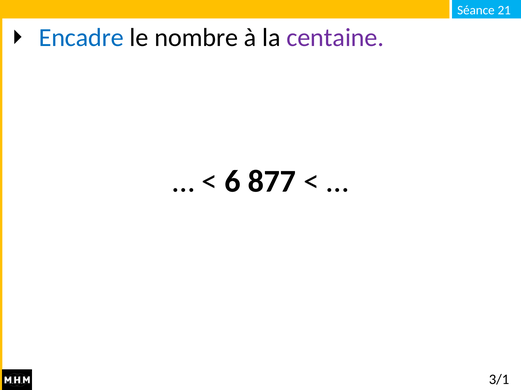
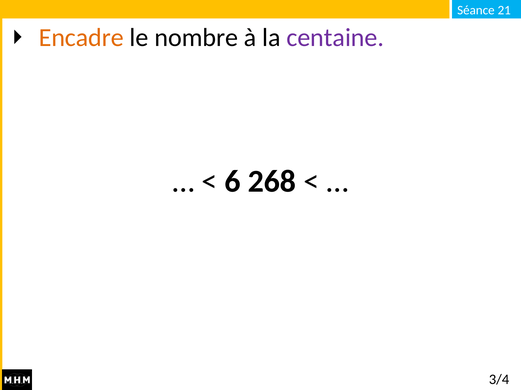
Encadre colour: blue -> orange
877: 877 -> 268
3/1: 3/1 -> 3/4
